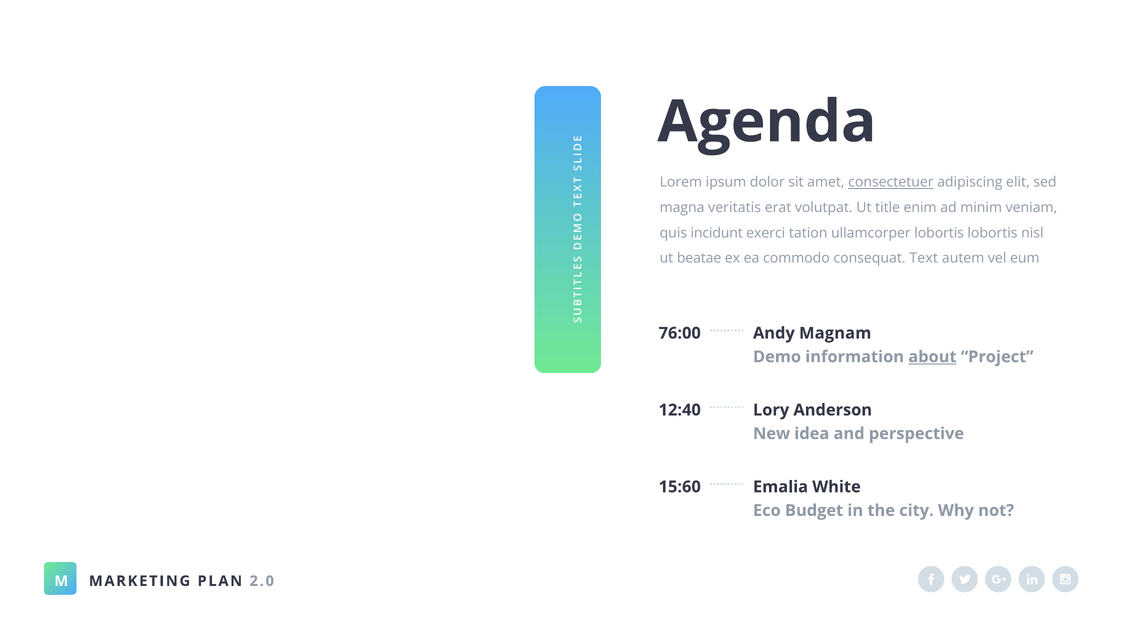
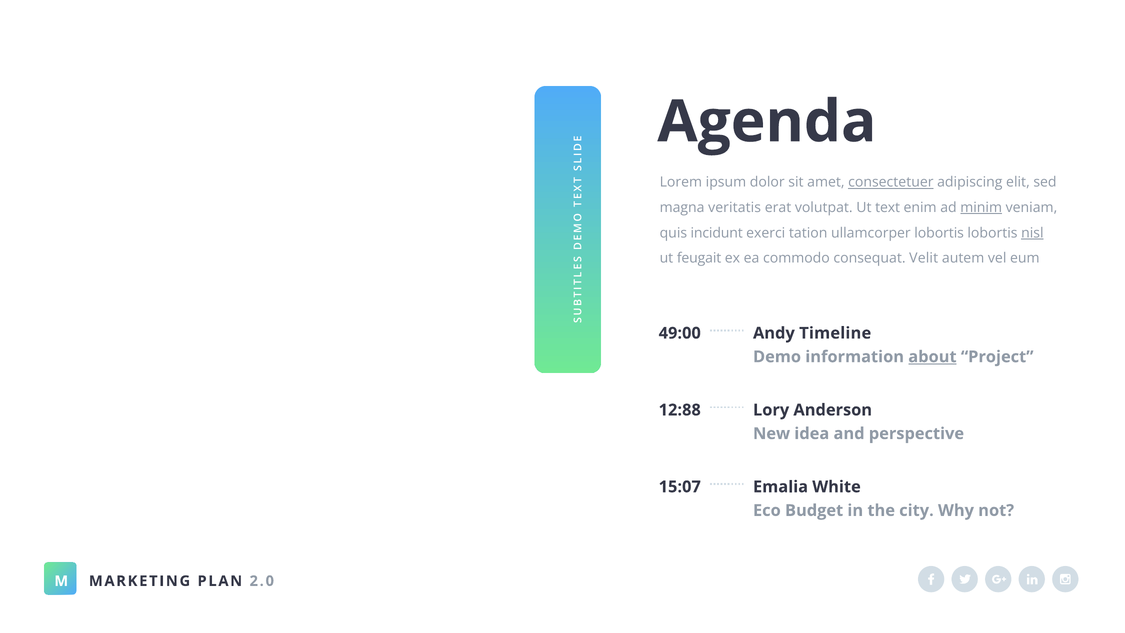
title: title -> text
minim underline: none -> present
nisl underline: none -> present
beatae: beatae -> feugait
Text: Text -> Velit
76:00: 76:00 -> 49:00
Magnam: Magnam -> Timeline
12:40: 12:40 -> 12:88
15:60: 15:60 -> 15:07
